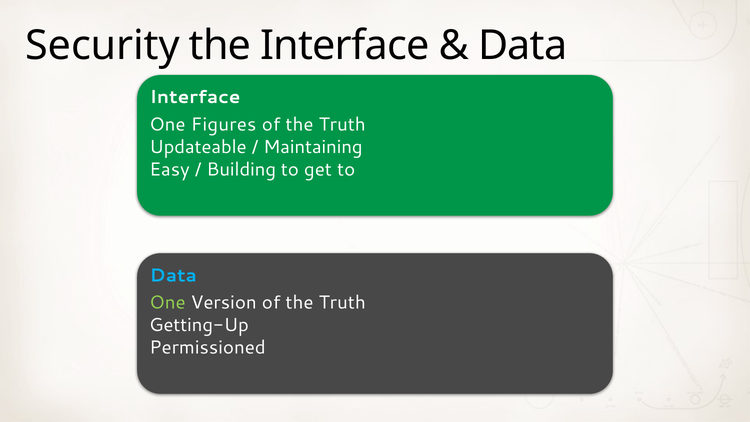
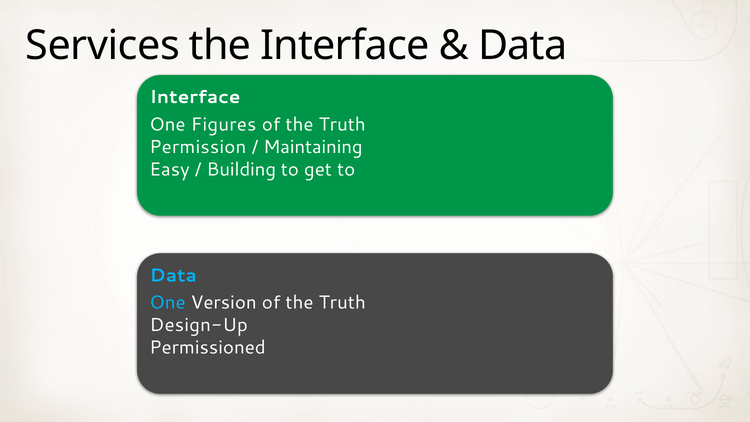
Security: Security -> Services
Updateable: Updateable -> Permission
One at (167, 302) colour: light green -> light blue
Getting-Up: Getting-Up -> Design-Up
